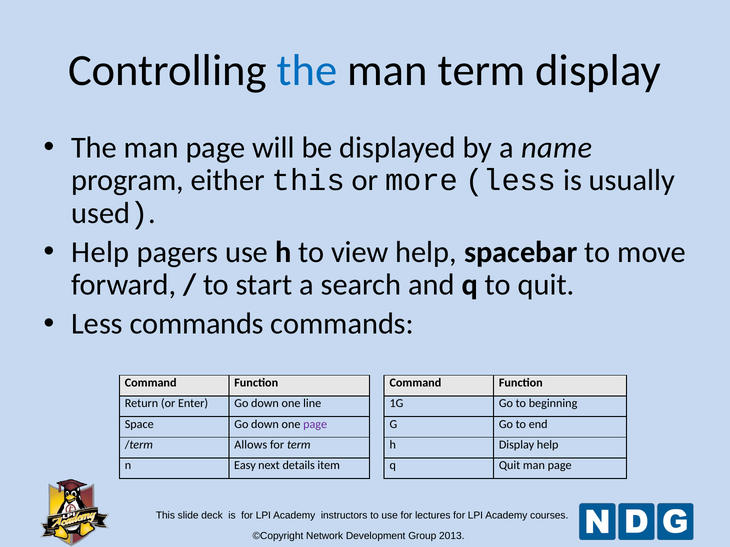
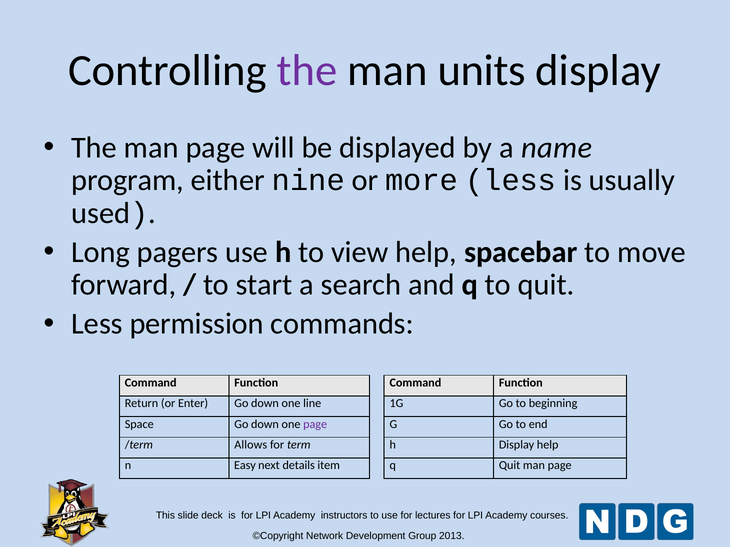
the at (307, 71) colour: blue -> purple
man term: term -> units
either this: this -> nine
Help at (100, 252): Help -> Long
Less commands: commands -> permission
